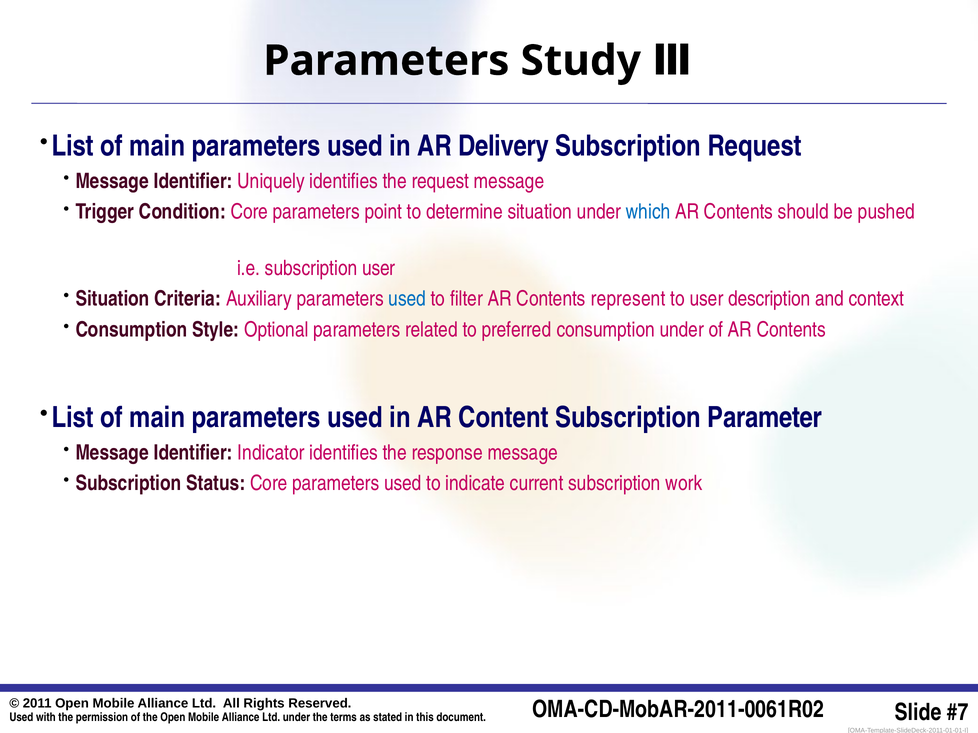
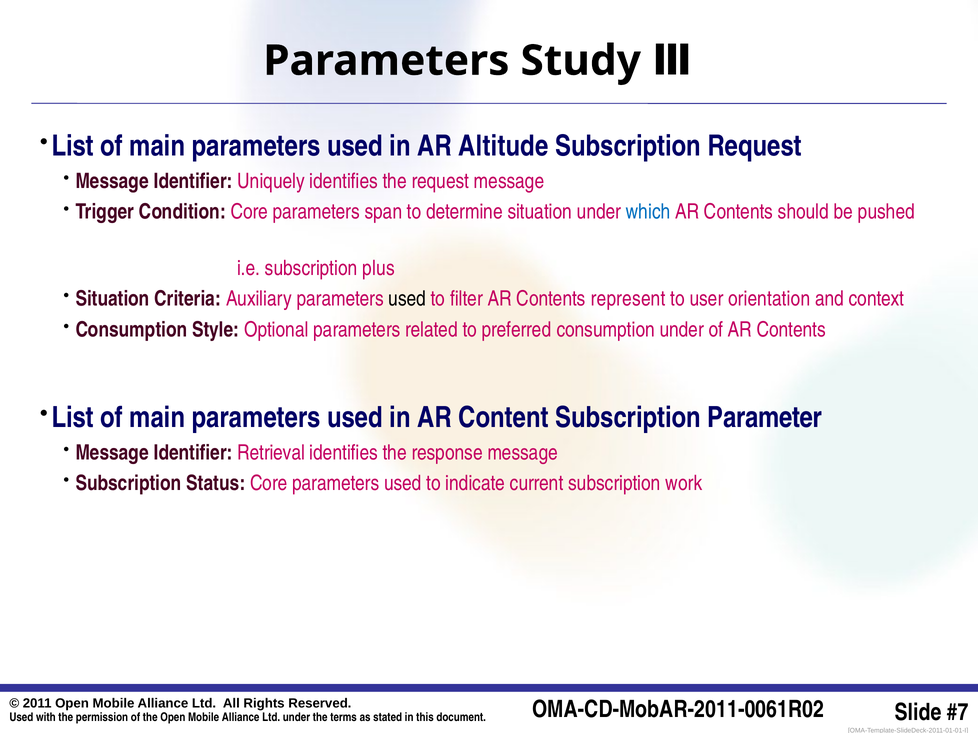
Delivery: Delivery -> Altitude
point: point -> span
subscription user: user -> plus
used at (407, 299) colour: blue -> black
description: description -> orientation
Indicator: Indicator -> Retrieval
